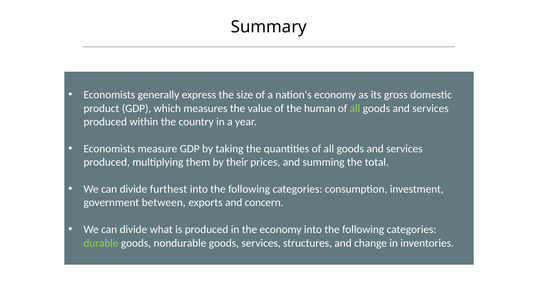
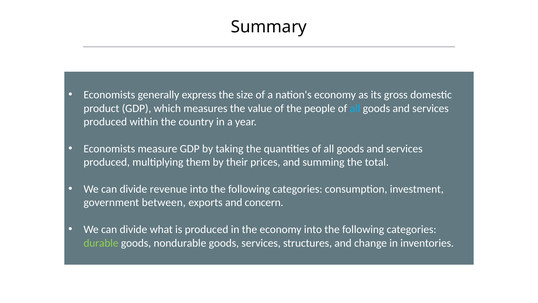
human: human -> people
all at (355, 108) colour: light green -> light blue
furthest: furthest -> revenue
